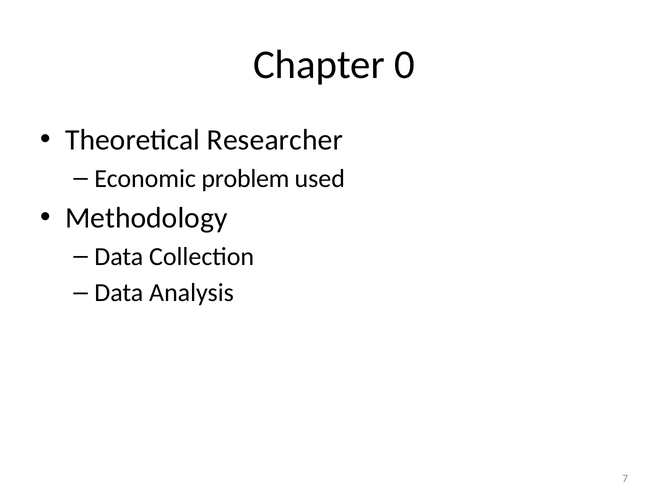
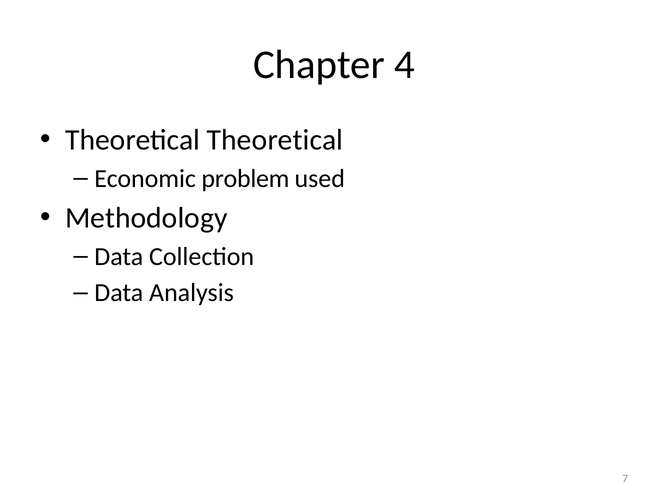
0: 0 -> 4
Theoretical Researcher: Researcher -> Theoretical
